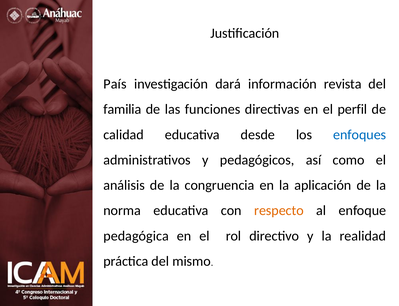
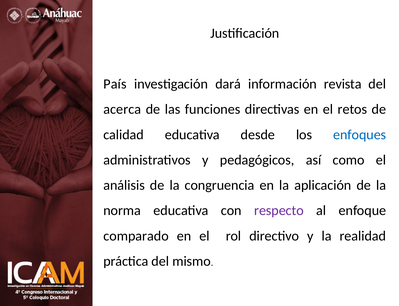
familia: familia -> acerca
perfil: perfil -> retos
respecto colour: orange -> purple
pedagógica: pedagógica -> comparado
